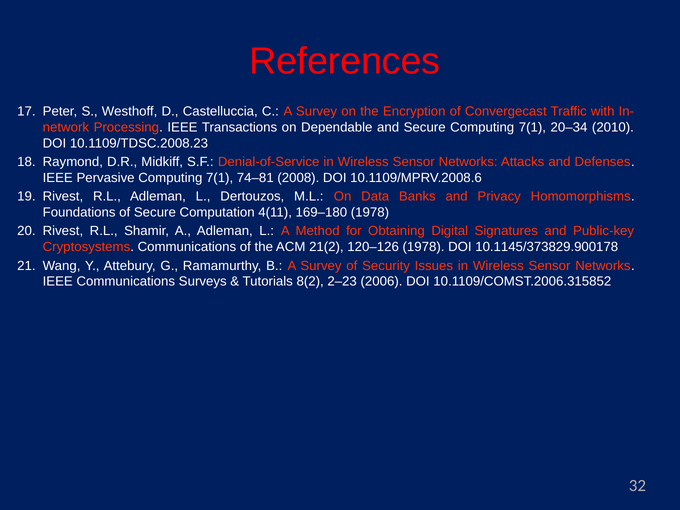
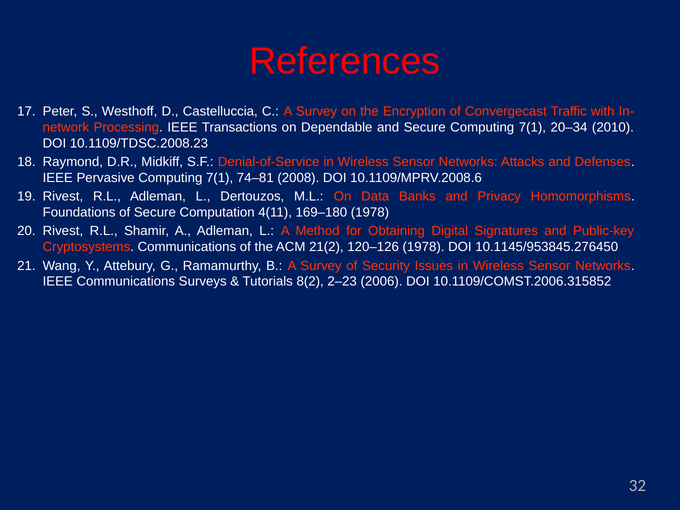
10.1145/373829.900178: 10.1145/373829.900178 -> 10.1145/953845.276450
